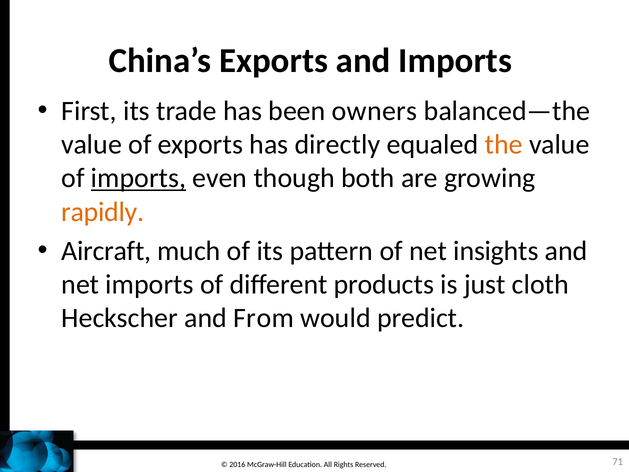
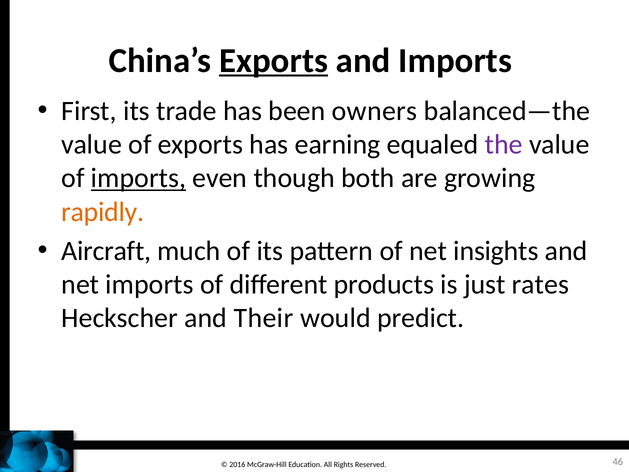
Exports at (274, 61) underline: none -> present
directly: directly -> earning
the colour: orange -> purple
cloth: cloth -> rates
From: From -> Their
71: 71 -> 46
